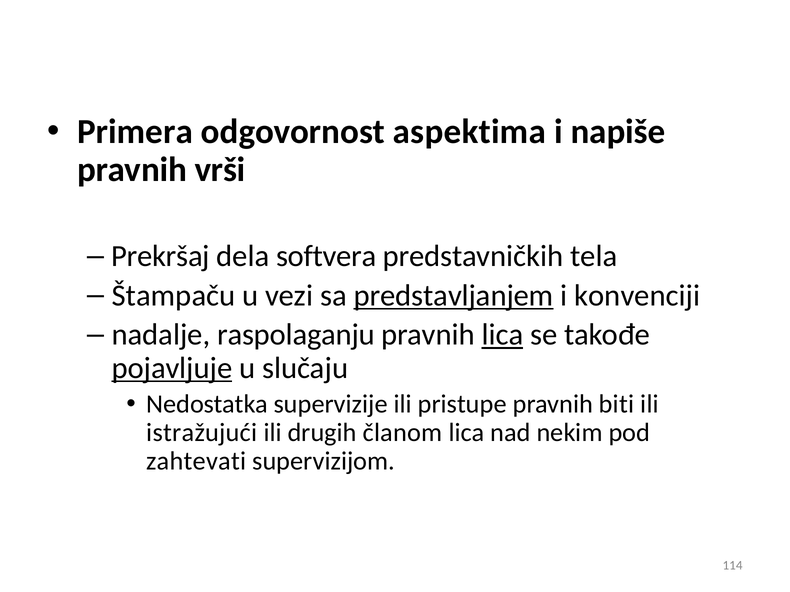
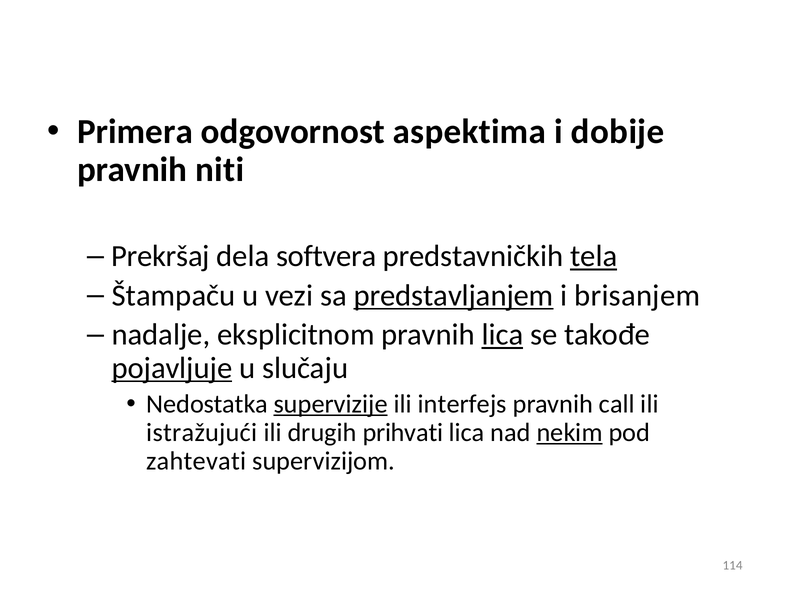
napiše: napiše -> dobije
vrši: vrši -> niti
tela underline: none -> present
konvenciji: konvenciji -> brisanjem
raspolaganju: raspolaganju -> eksplicitnom
supervizije underline: none -> present
pristupe: pristupe -> interfejs
biti: biti -> call
članom: članom -> prihvati
nekim underline: none -> present
